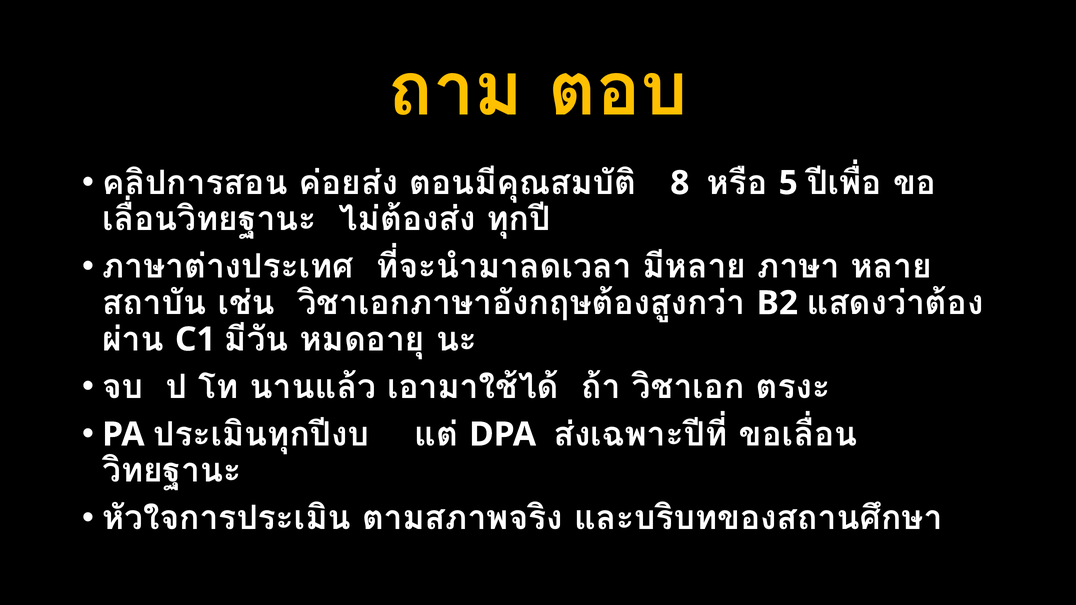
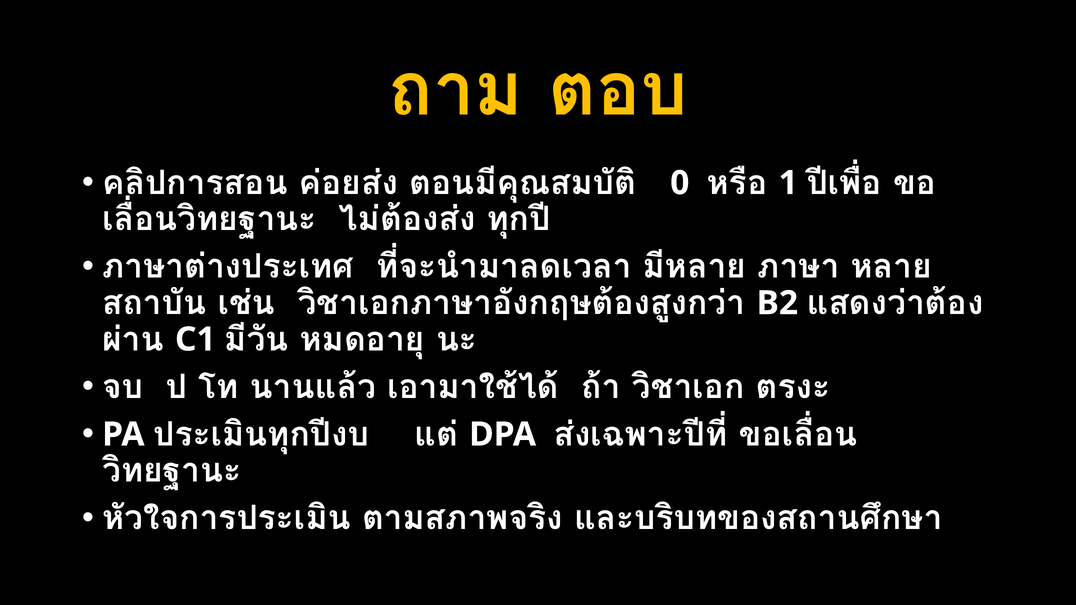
8: 8 -> 0
5: 5 -> 1
